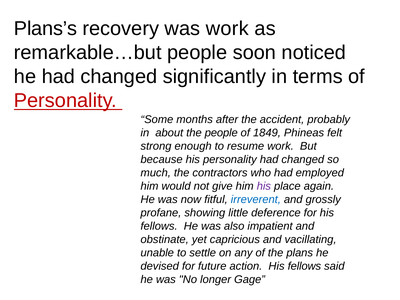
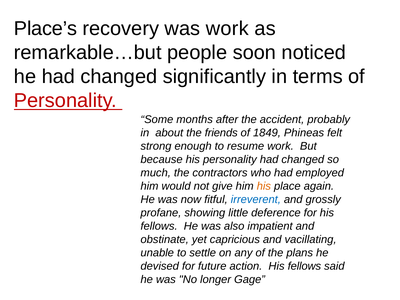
Plans’s: Plans’s -> Place’s
the people: people -> friends
his at (264, 186) colour: purple -> orange
